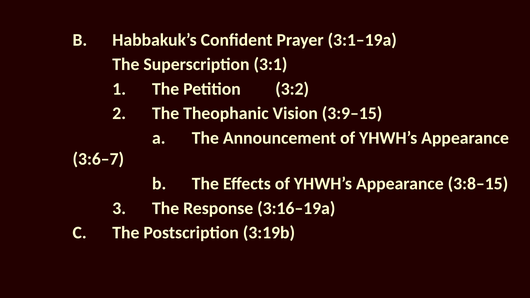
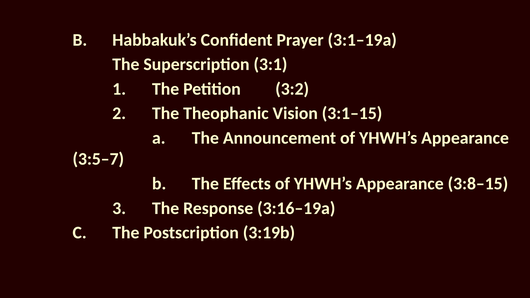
3:9–15: 3:9–15 -> 3:1–15
3:6–7: 3:6–7 -> 3:5–7
